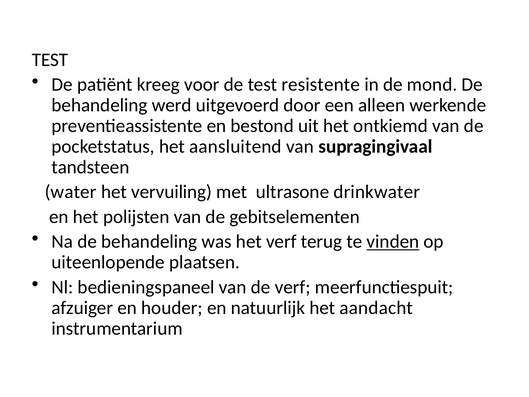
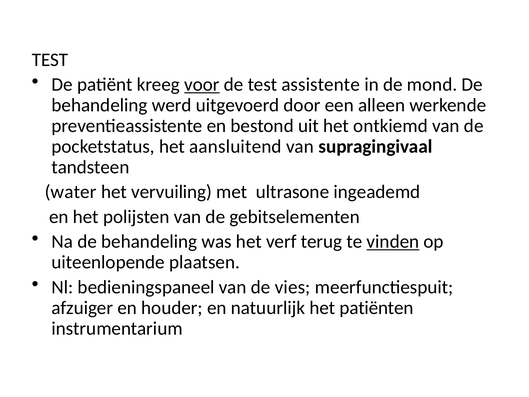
voor underline: none -> present
resistente: resistente -> assistente
drinkwater: drinkwater -> ingeademd
de verf: verf -> vies
aandacht: aandacht -> patiënten
